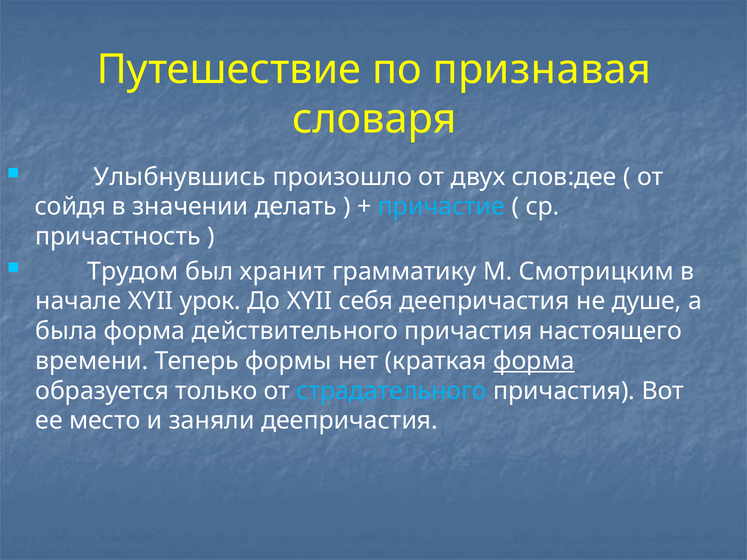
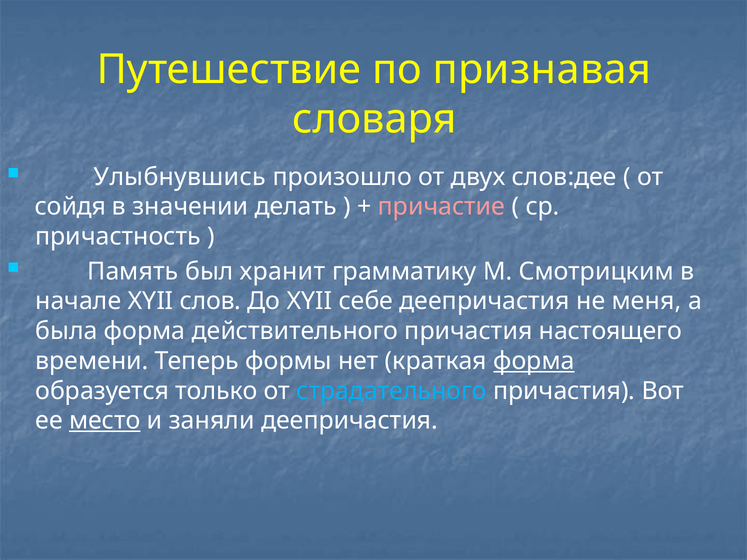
причастие colour: light blue -> pink
Трудом: Трудом -> Память
урок: урок -> слов
себя: себя -> себе
душе: душе -> меня
место underline: none -> present
